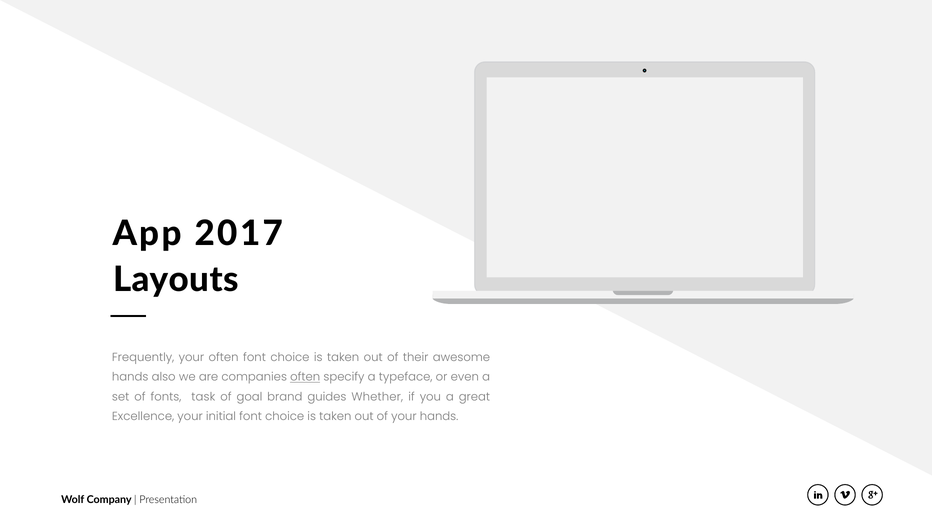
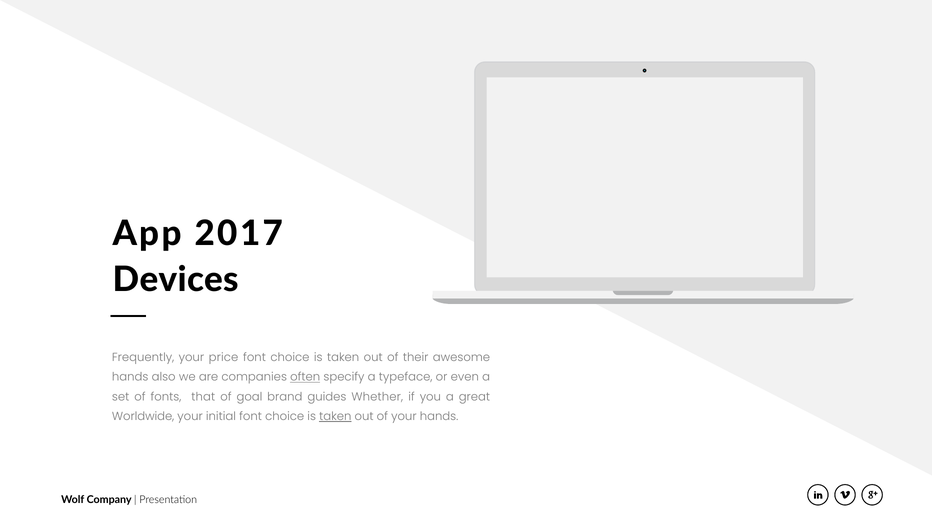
Layouts: Layouts -> Devices
your often: often -> price
task: task -> that
Excellence: Excellence -> Worldwide
taken at (335, 416) underline: none -> present
